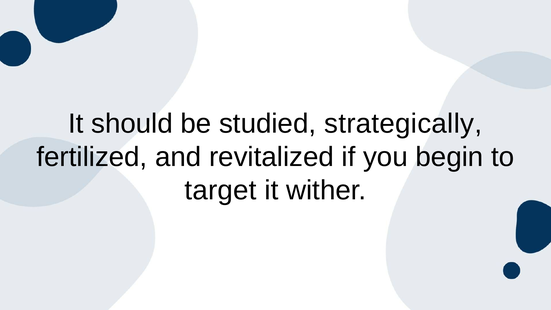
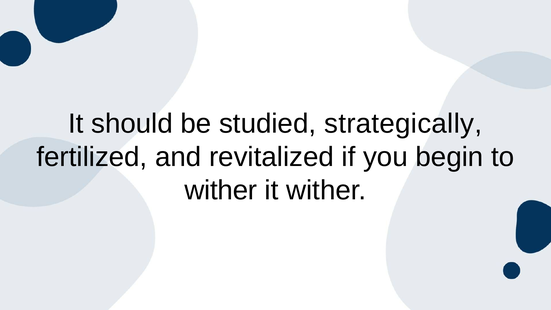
target at (221, 190): target -> wither
